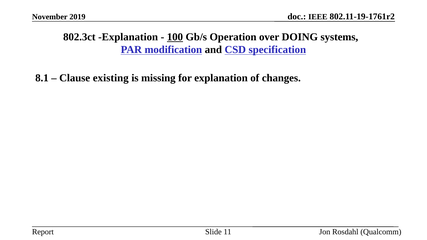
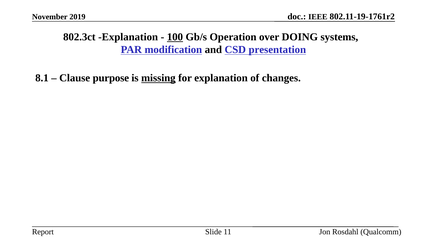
specification: specification -> presentation
existing: existing -> purpose
missing underline: none -> present
